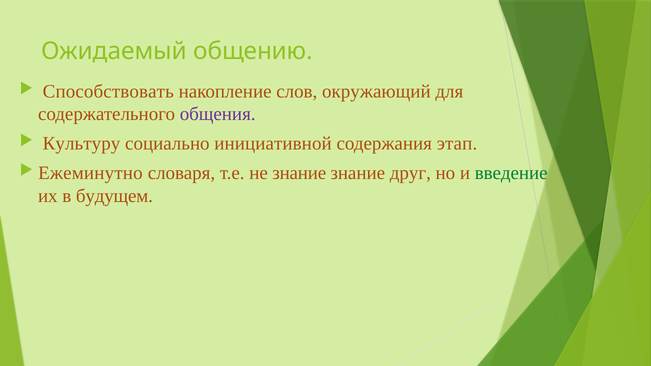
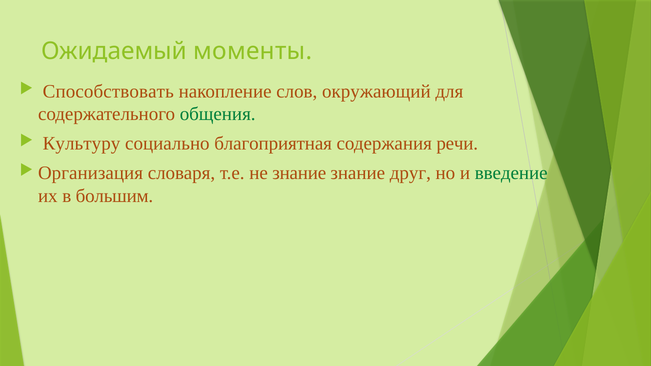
общению: общению -> моменты
общения colour: purple -> green
инициативной: инициативной -> благоприятная
этап: этап -> речи
Ежеминутно: Ежеминутно -> Организация
будущем: будущем -> большим
